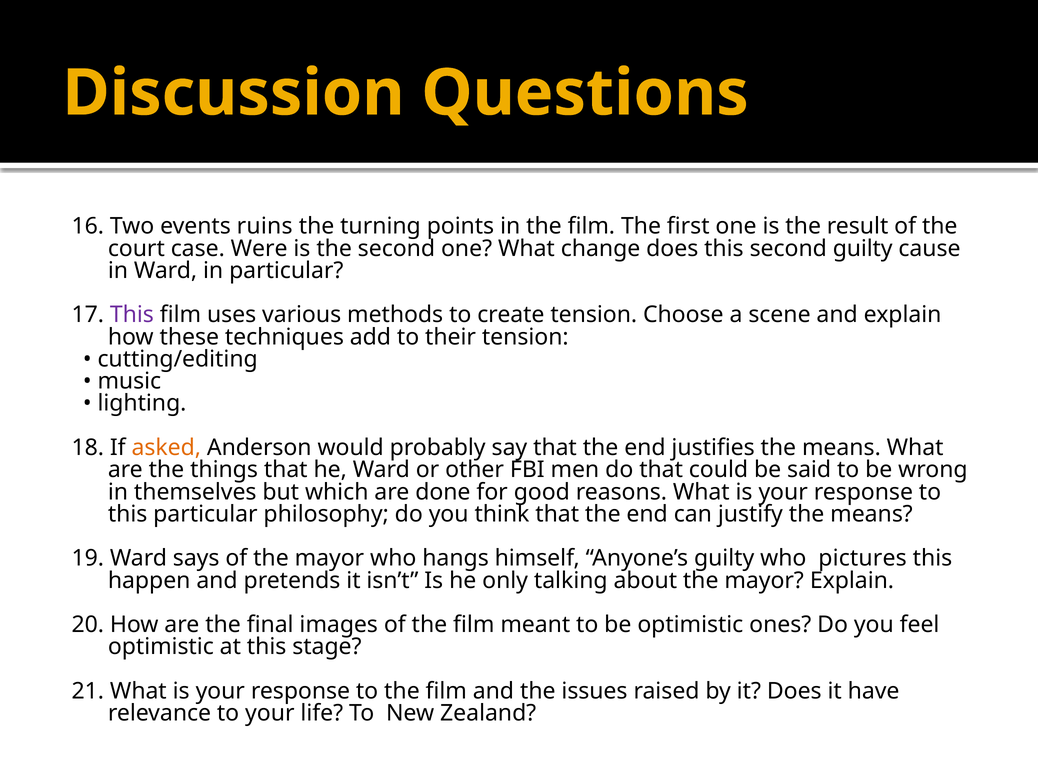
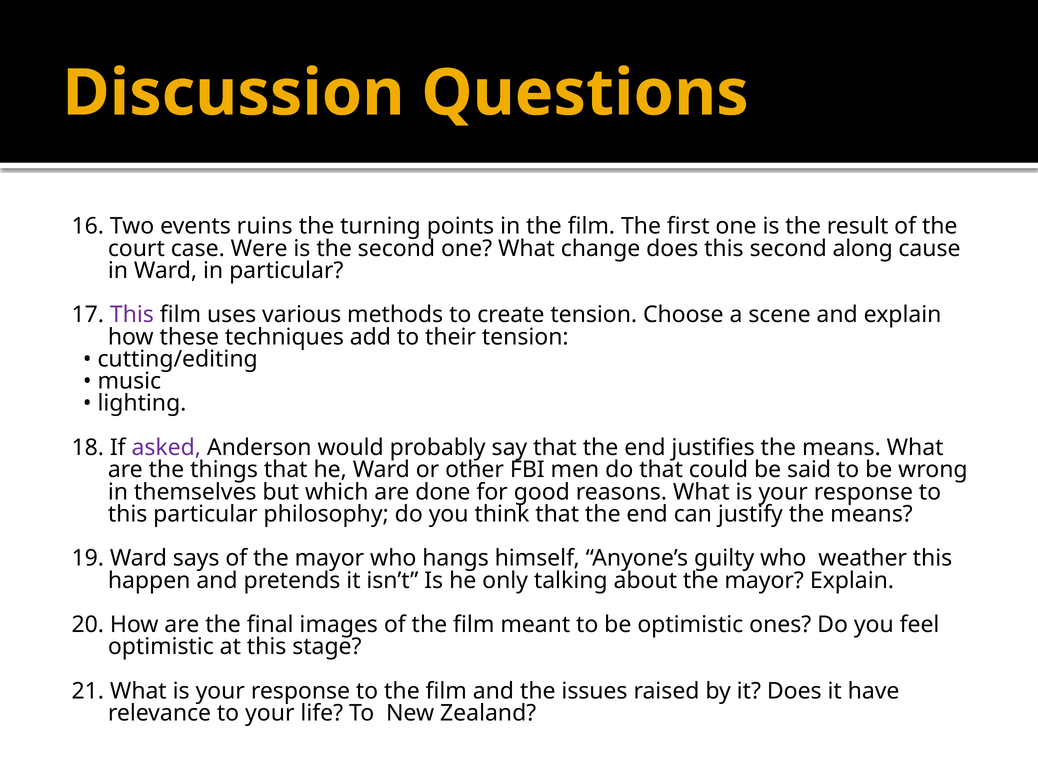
second guilty: guilty -> along
asked colour: orange -> purple
pictures: pictures -> weather
